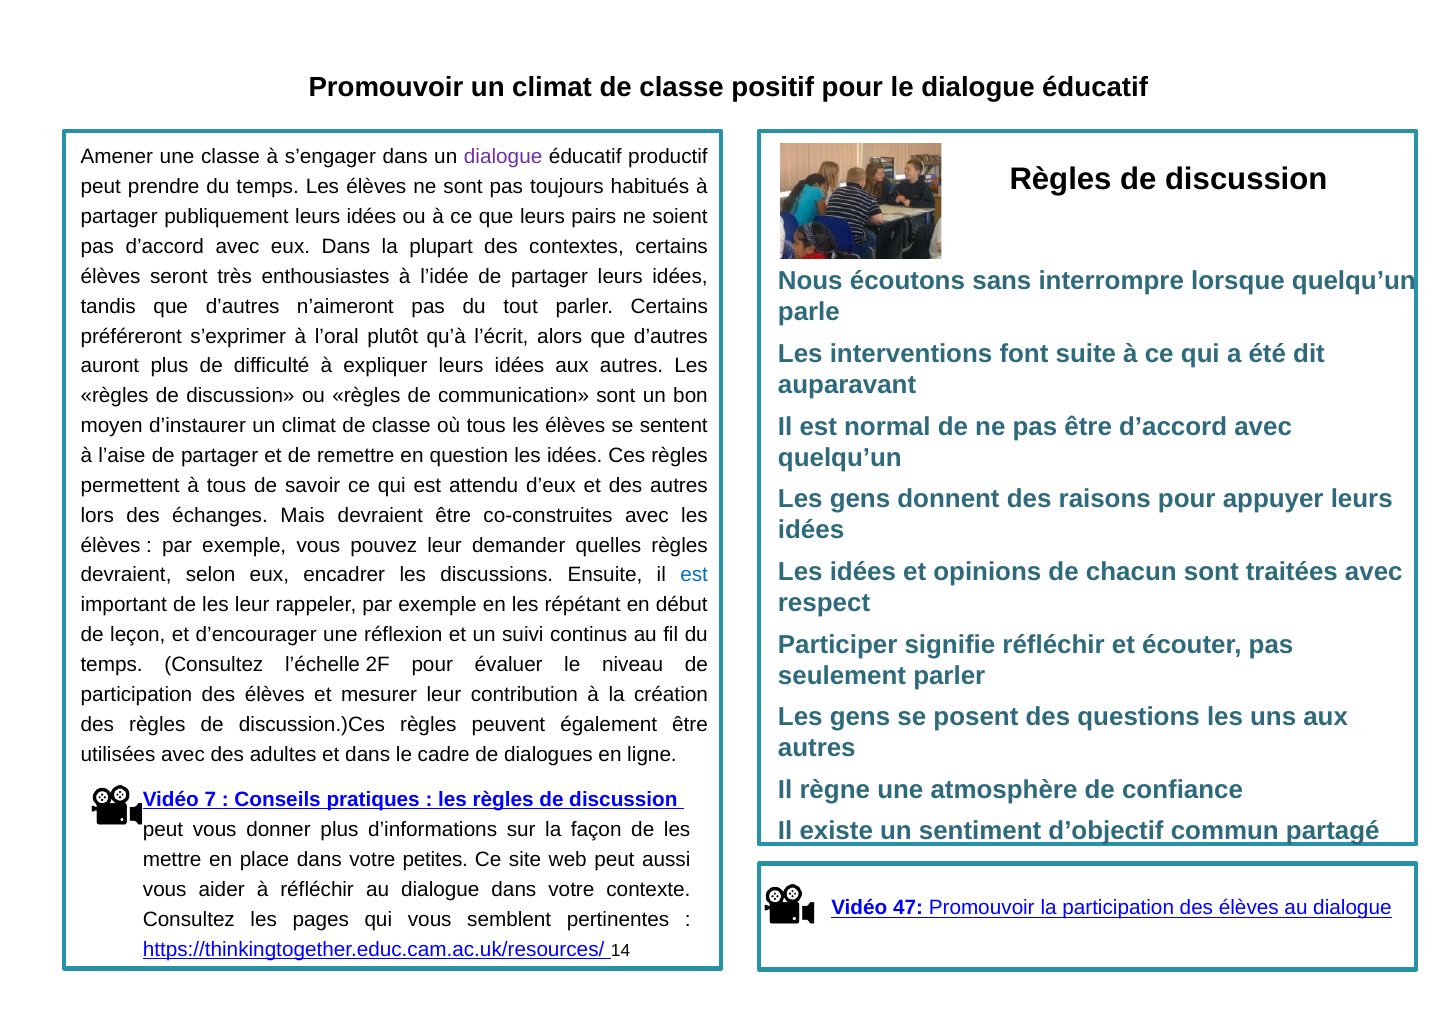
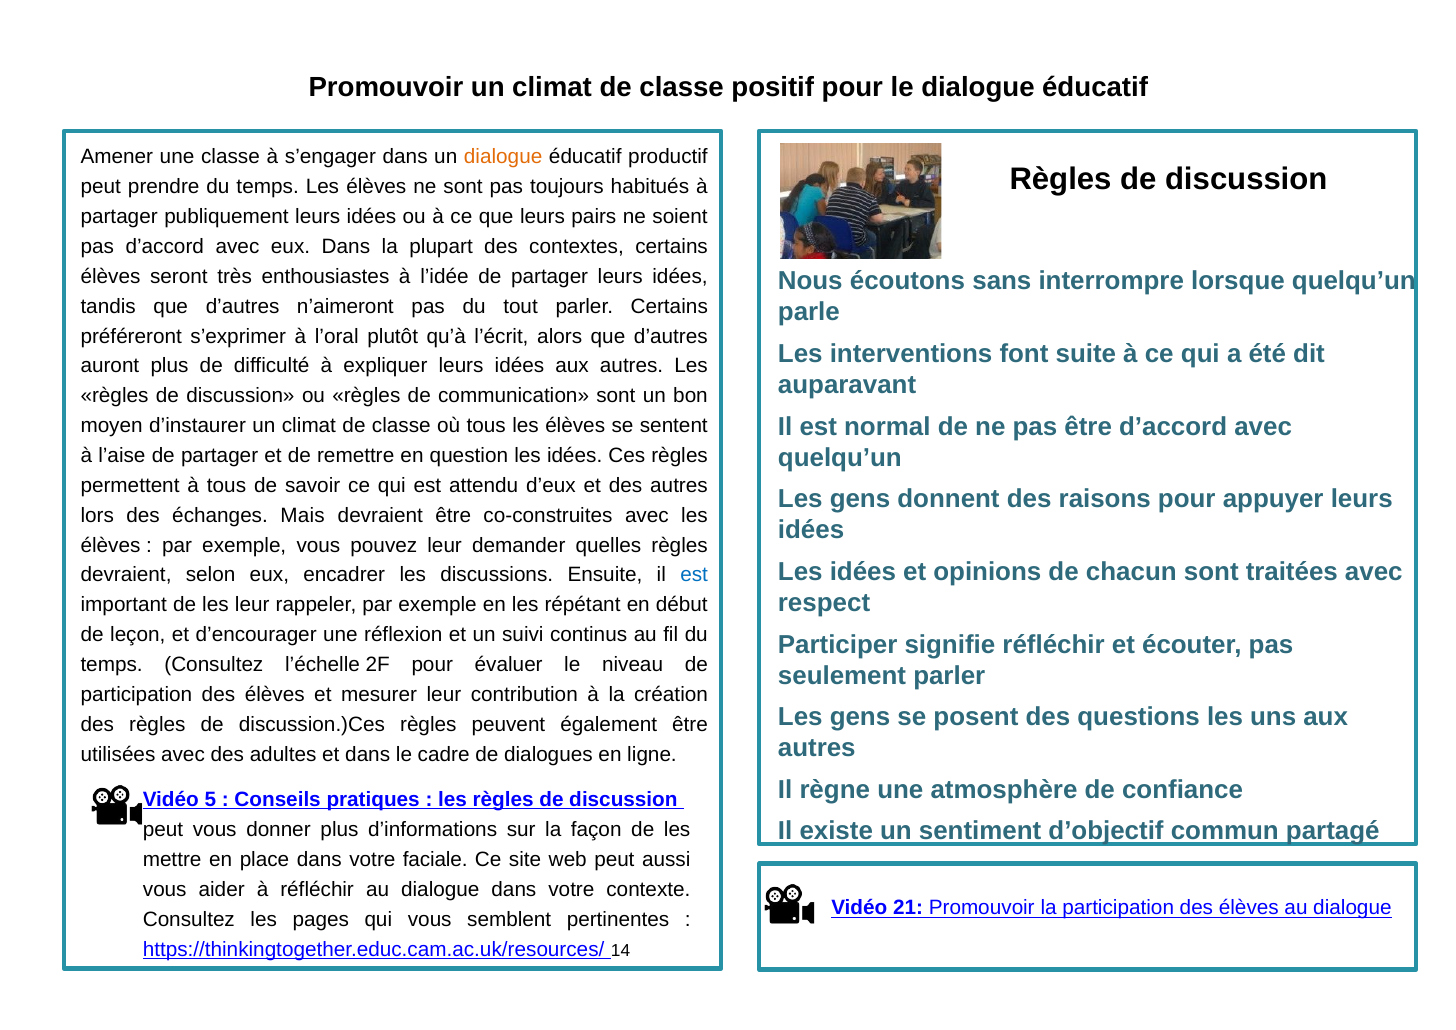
dialogue at (503, 157) colour: purple -> orange
7: 7 -> 5
petites: petites -> faciale
47: 47 -> 21
